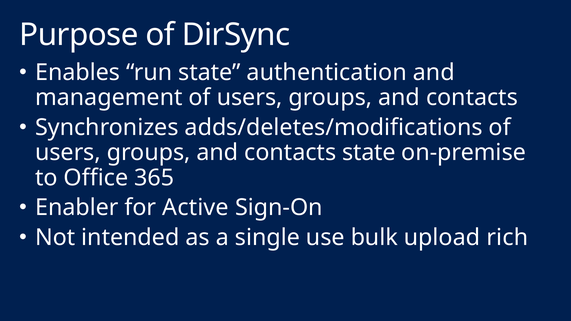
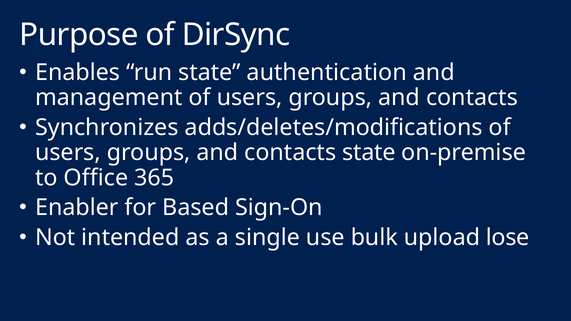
Active: Active -> Based
rich: rich -> lose
